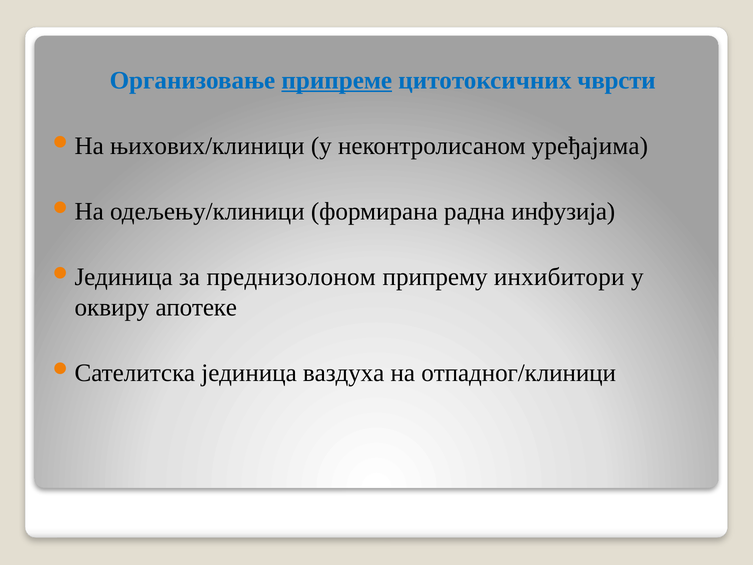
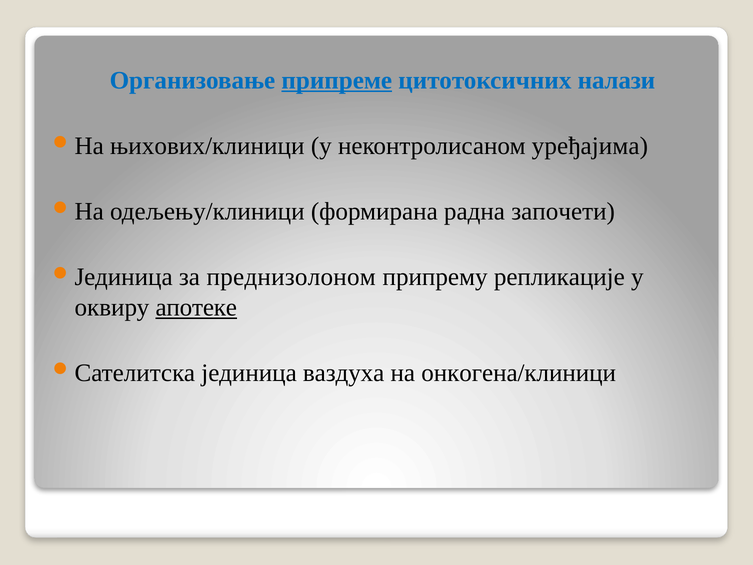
чврсти: чврсти -> налази
инфузија: инфузија -> започети
инхибитори: инхибитори -> репликације
апотеке underline: none -> present
отпадног/клиници: отпадног/клиници -> онкогена/клиници
